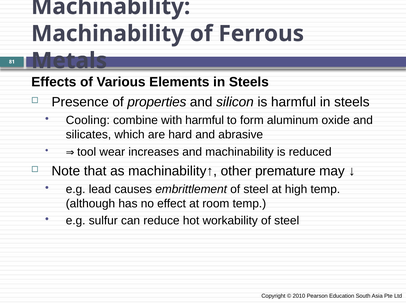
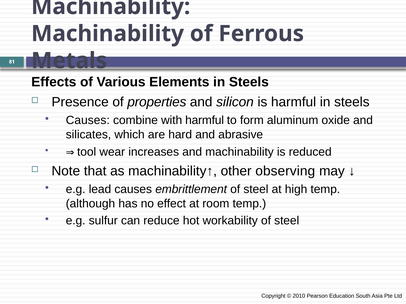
Cooling at (88, 121): Cooling -> Causes
premature: premature -> observing
